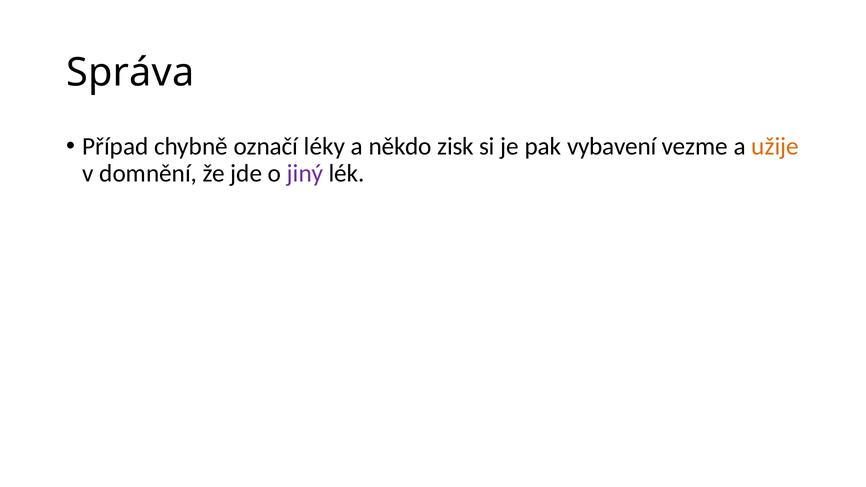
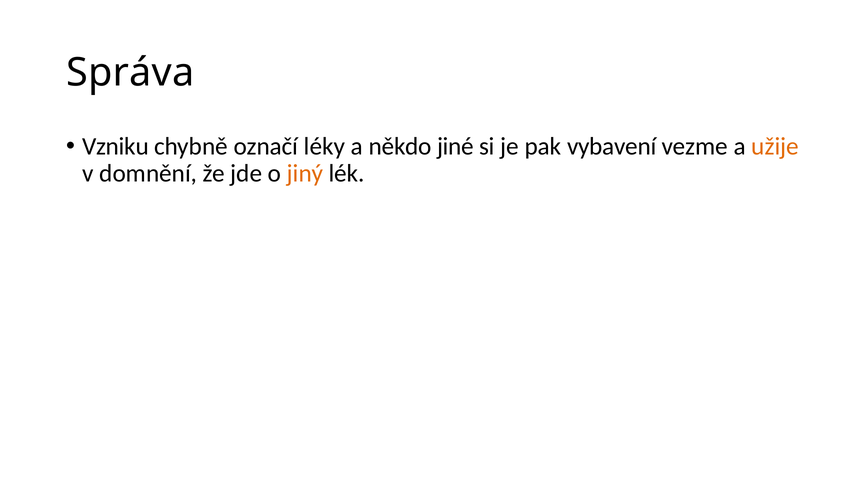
Případ: Případ -> Vzniku
zisk: zisk -> jiné
jiný colour: purple -> orange
